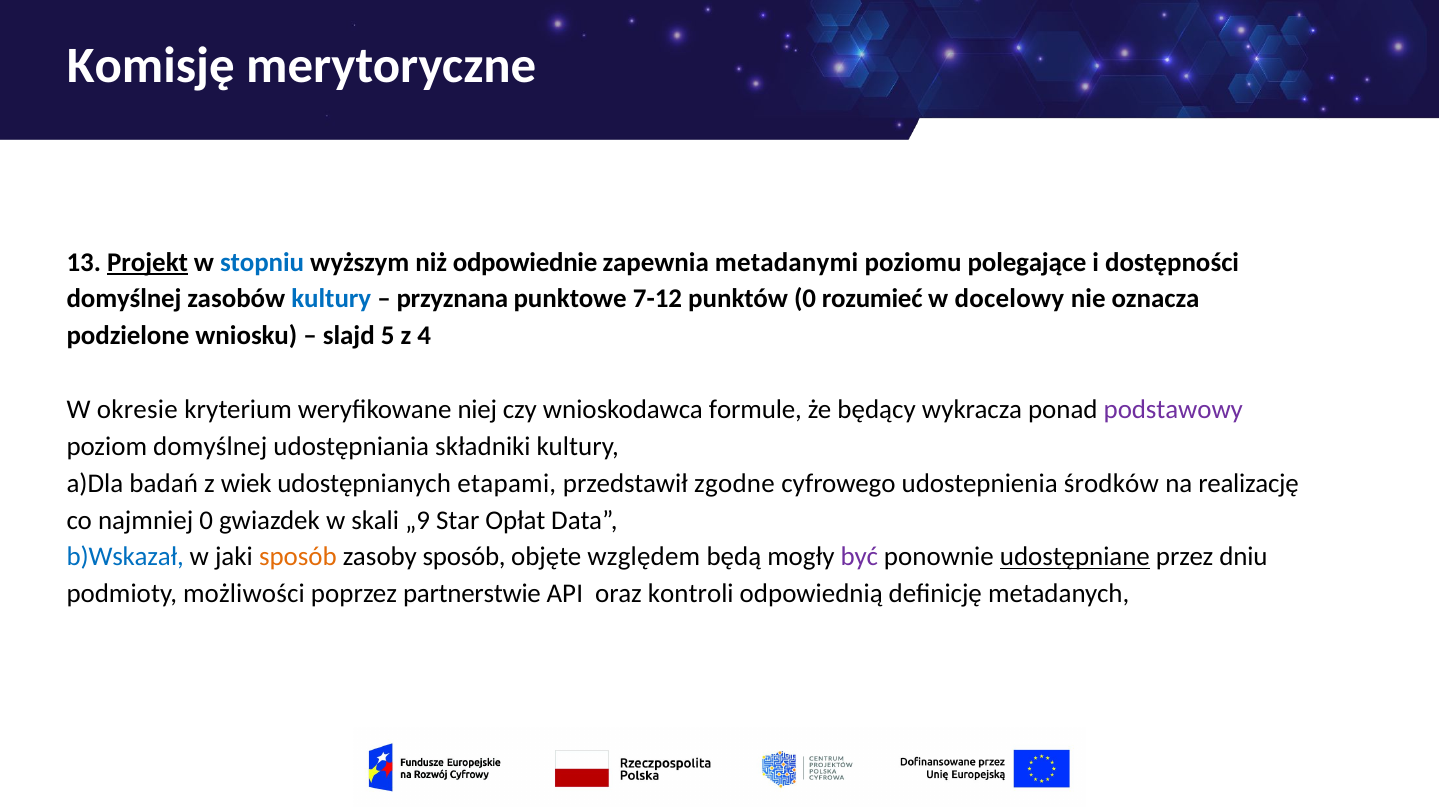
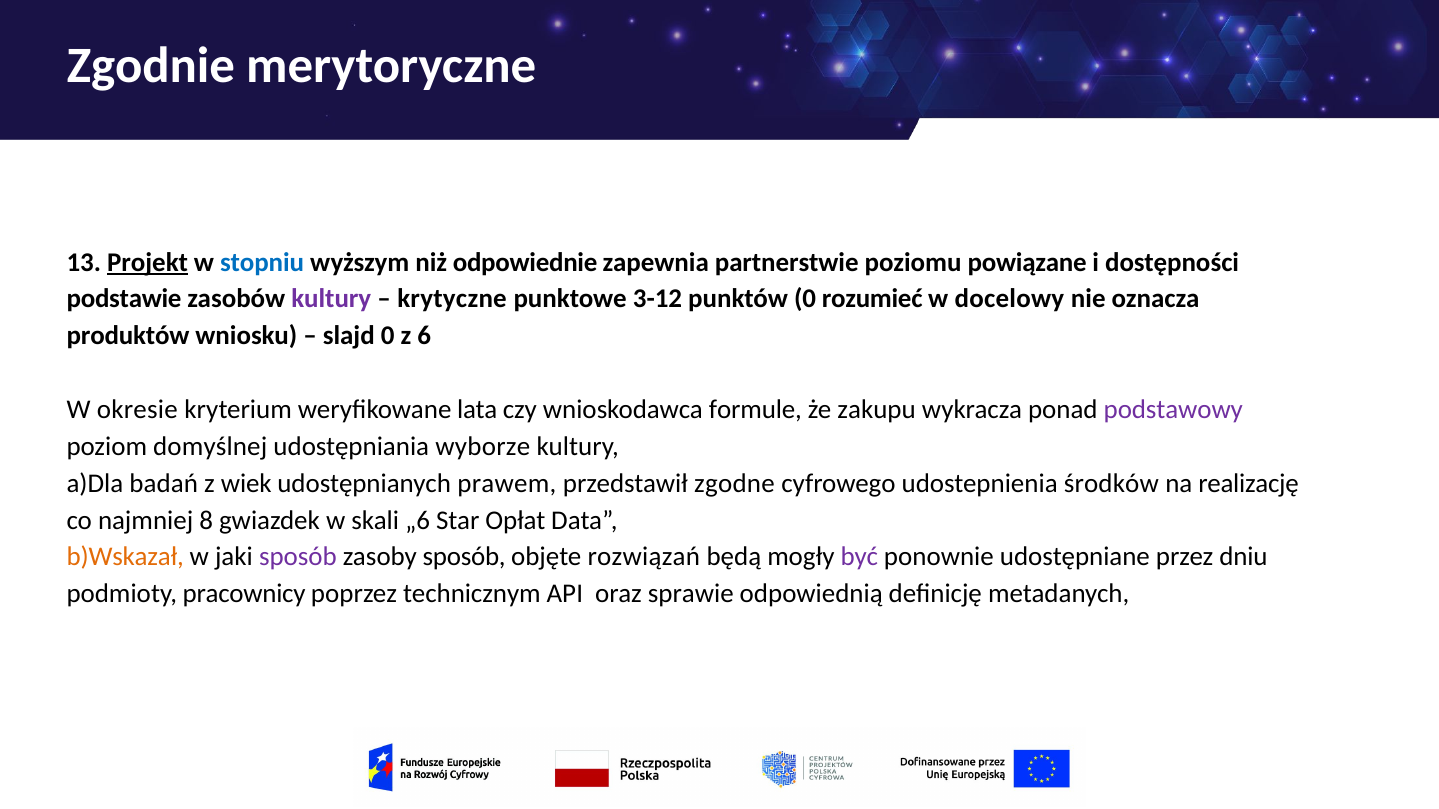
Komisję: Komisję -> Zgodnie
metadanymi: metadanymi -> partnerstwie
polegające: polegające -> powiązane
domyślnej at (124, 299): domyślnej -> podstawie
kultury at (331, 299) colour: blue -> purple
przyznana: przyznana -> krytyczne
7-12: 7-12 -> 3-12
podzielone: podzielone -> produktów
slajd 5: 5 -> 0
4: 4 -> 6
niej: niej -> lata
będący: będący -> zakupu
składniki: składniki -> wyborze
etapami: etapami -> prawem
najmniej 0: 0 -> 8
„9: „9 -> „6
b)Wskazał colour: blue -> orange
sposób at (298, 557) colour: orange -> purple
względem: względem -> rozwiązań
udostępniane underline: present -> none
możliwości: możliwości -> pracownicy
partnerstwie: partnerstwie -> technicznym
kontroli: kontroli -> sprawie
